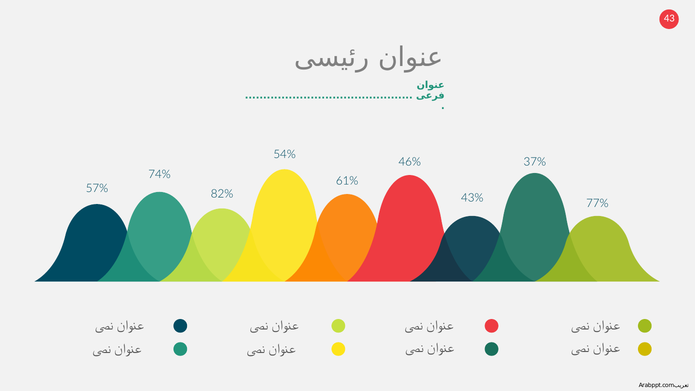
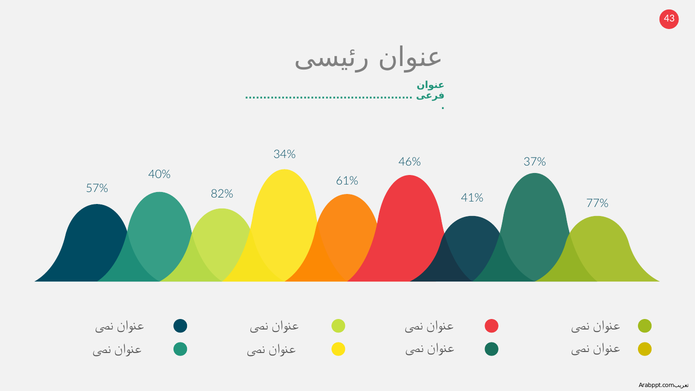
54%: 54% -> 34%
74%: 74% -> 40%
43%: 43% -> 41%
